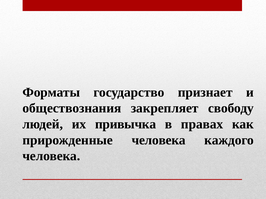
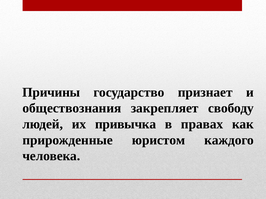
Форматы: Форматы -> Причины
прирожденные человека: человека -> юристом
